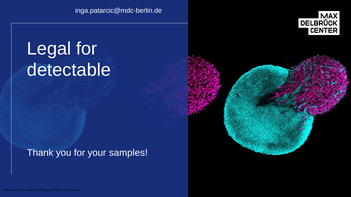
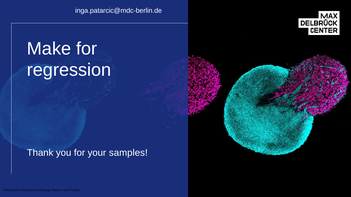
Legal: Legal -> Make
detectable: detectable -> regression
